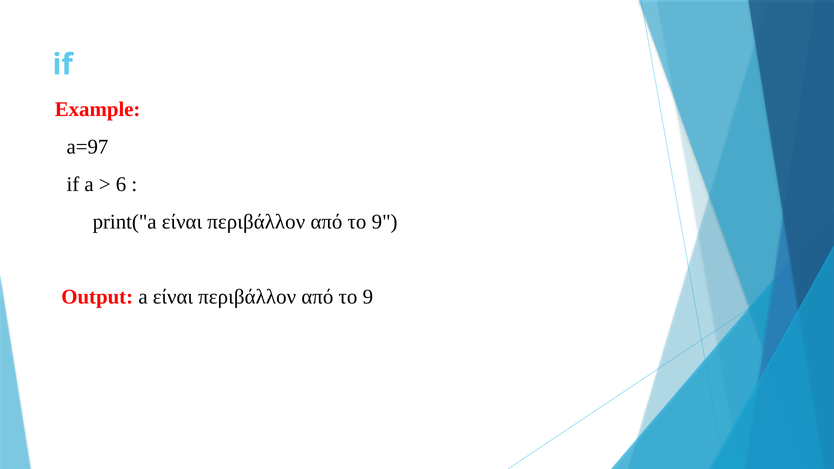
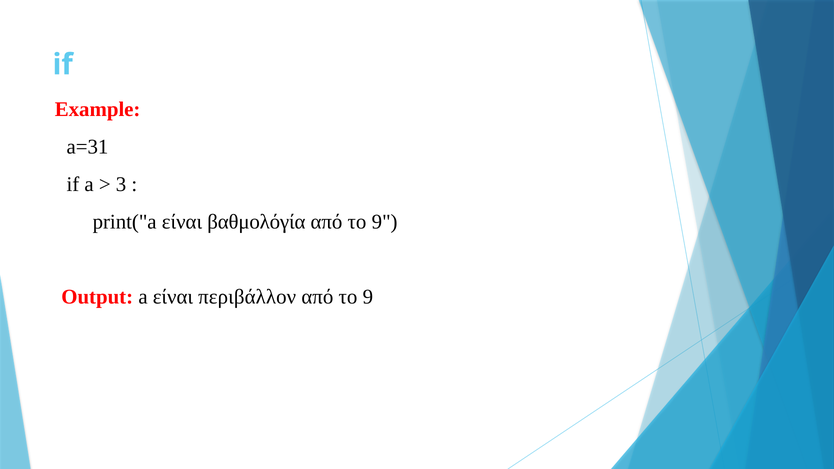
a=97: a=97 -> a=31
6: 6 -> 3
print("a είναι περιβάλλον: περιβάλλον -> βαθμολόγία
